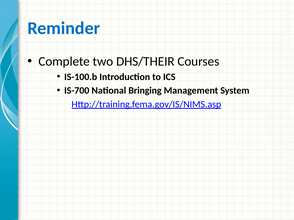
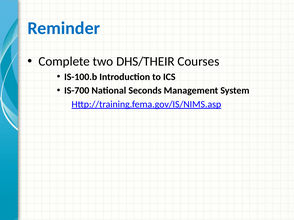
Bringing: Bringing -> Seconds
